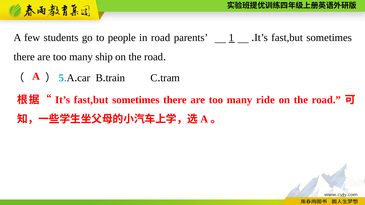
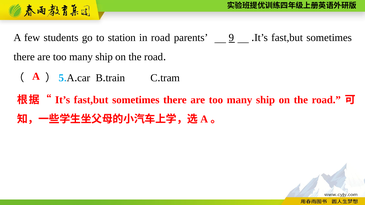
people: people -> station
1: 1 -> 9
ride at (265, 100): ride -> ship
